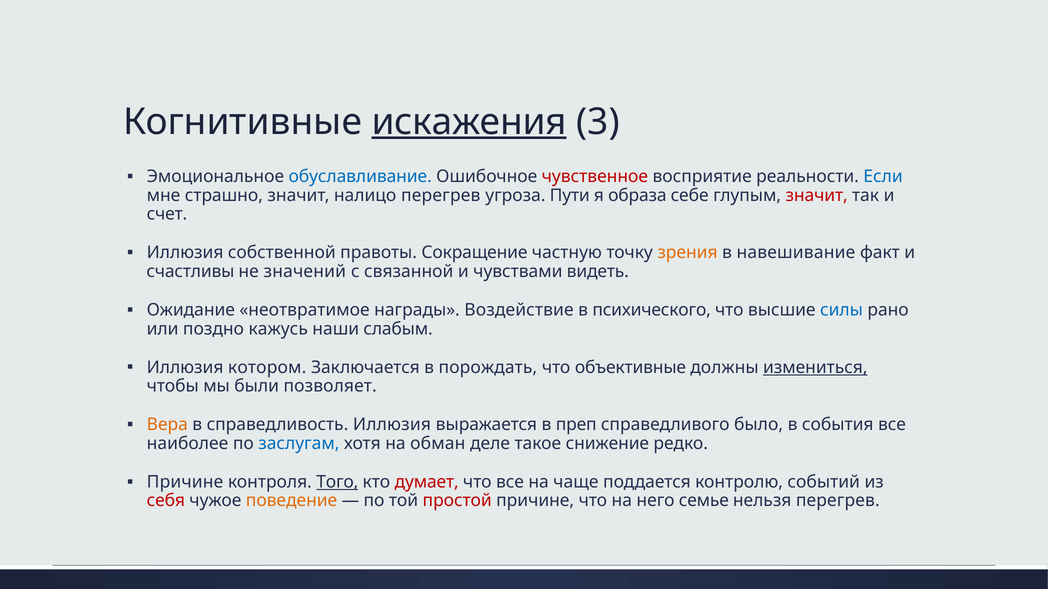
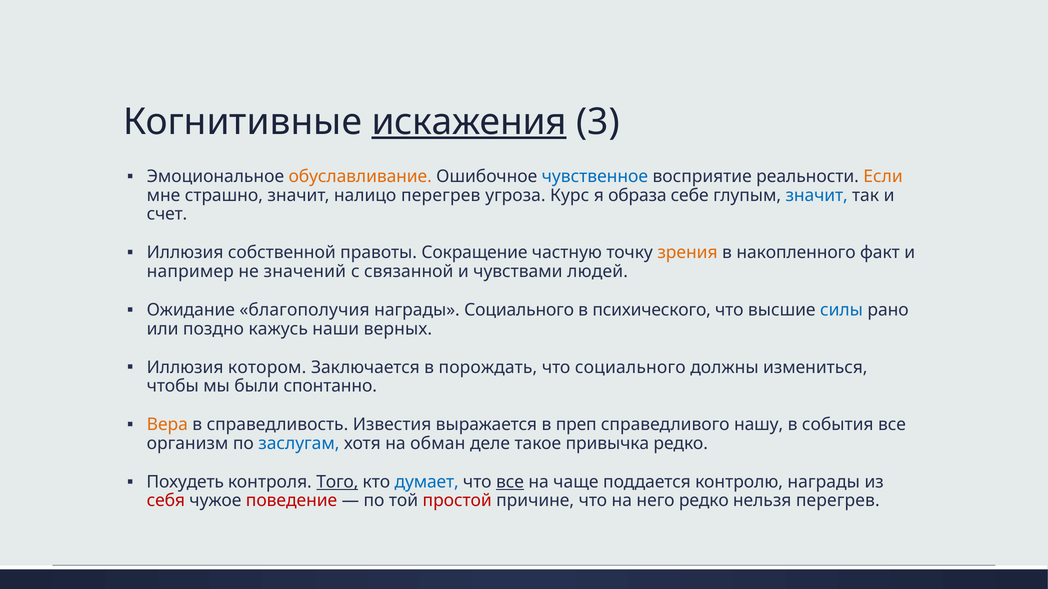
обуславливание colour: blue -> orange
чувственное colour: red -> blue
Если colour: blue -> orange
Пути: Пути -> Курс
значит at (817, 196) colour: red -> blue
навешивание: навешивание -> накопленного
счастливы: счастливы -> например
видеть: видеть -> людей
неотвратимое: неотвратимое -> благополучия
награды Воздействие: Воздействие -> Социального
слабым: слабым -> верных
что объективные: объективные -> социального
измениться underline: present -> none
позволяет: позволяет -> спонтанно
справедливость Иллюзия: Иллюзия -> Известия
было: было -> нашу
наиболее: наиболее -> организм
снижение: снижение -> привычка
Причине at (185, 482): Причине -> Похудеть
думает colour: red -> blue
все at (510, 482) underline: none -> present
контролю событий: событий -> награды
поведение colour: orange -> red
него семье: семье -> редко
